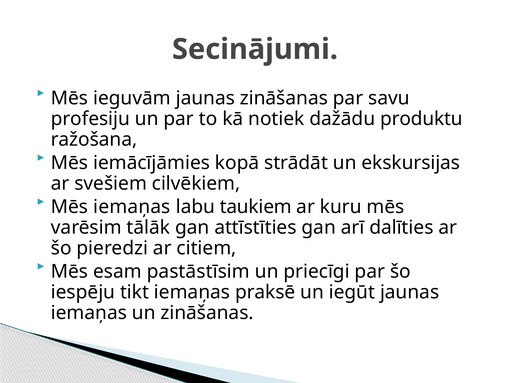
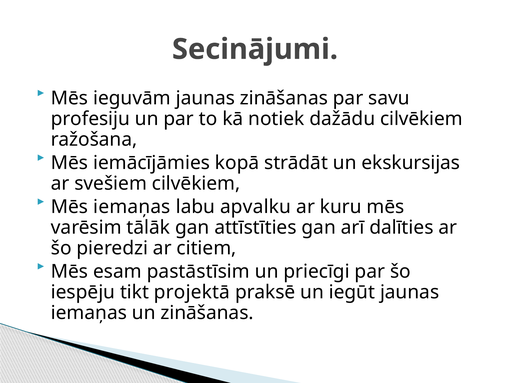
dažādu produktu: produktu -> cilvēkiem
taukiem: taukiem -> apvalku
tikt iemaņas: iemaņas -> projektā
